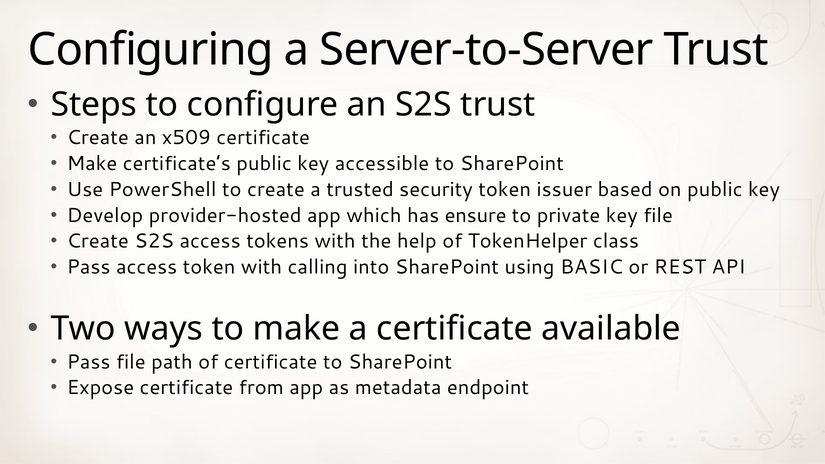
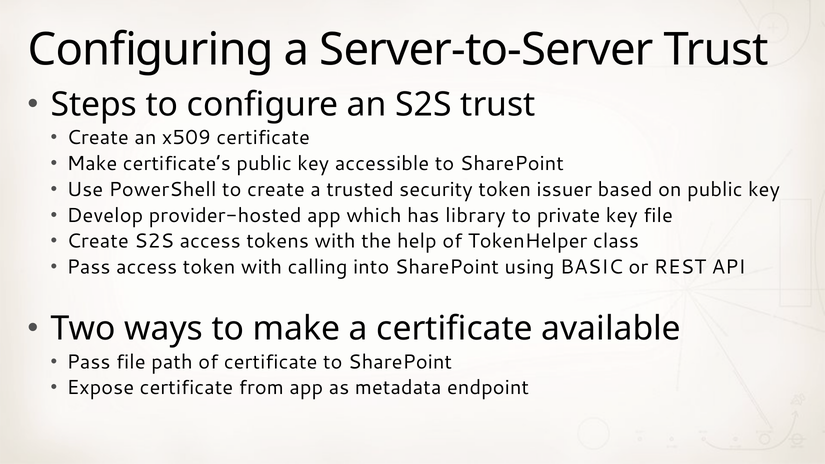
ensure: ensure -> library
